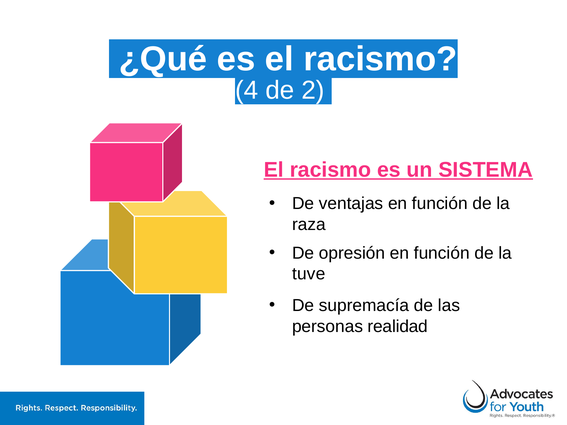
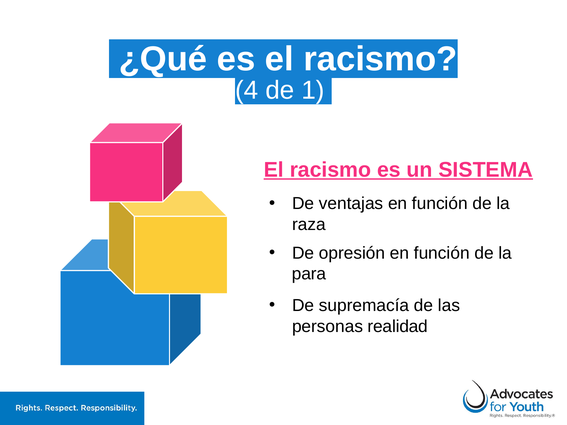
2: 2 -> 1
tuve: tuve -> para
